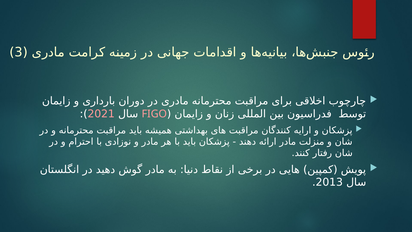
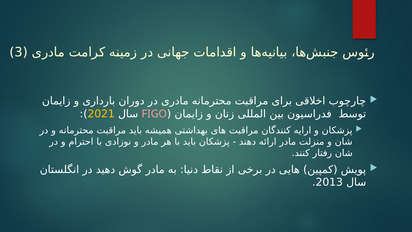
2021 colour: pink -> yellow
